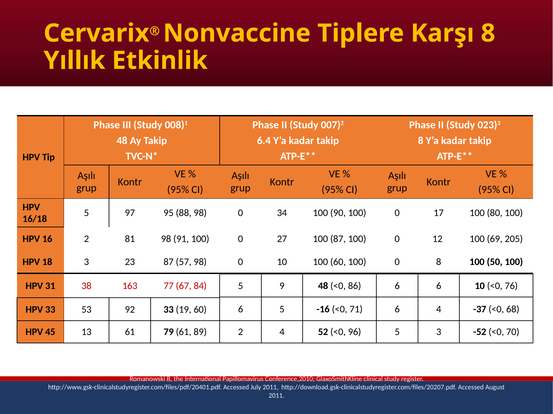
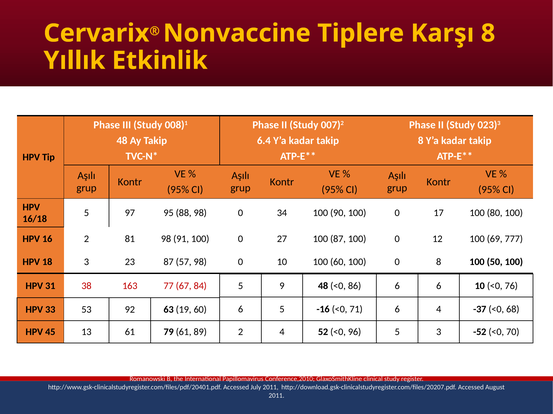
205: 205 -> 777
92 33: 33 -> 63
